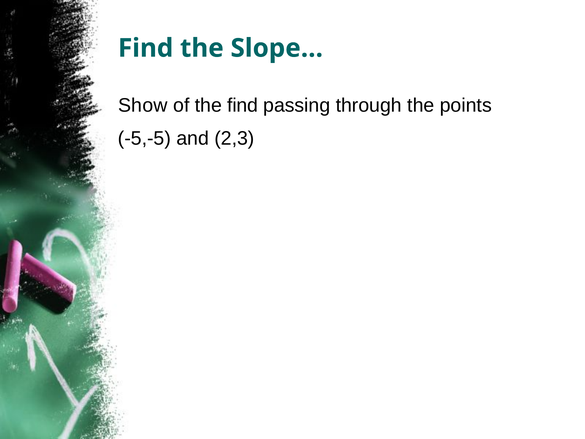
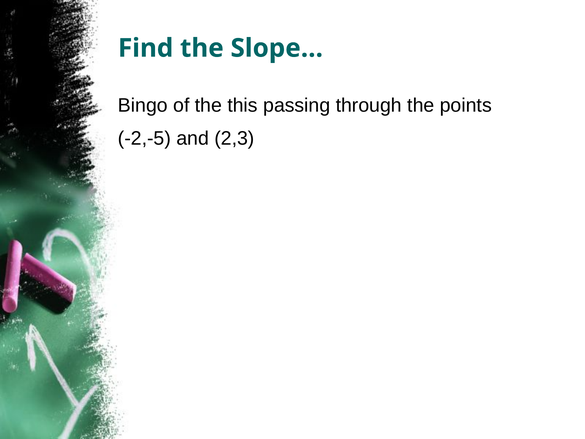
Show: Show -> Bingo
the find: find -> this
-5,-5: -5,-5 -> -2,-5
